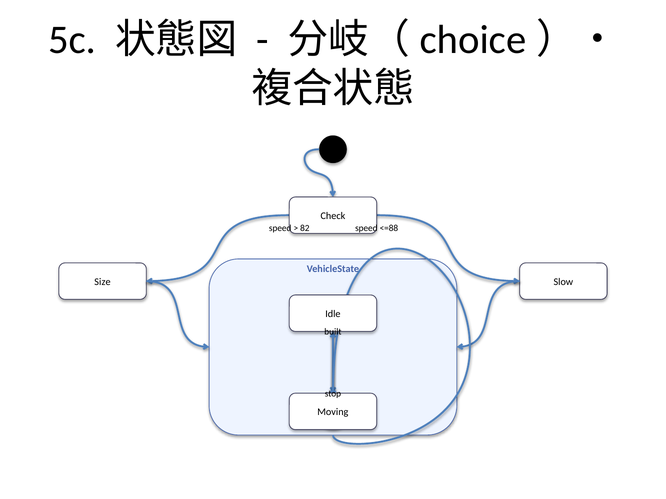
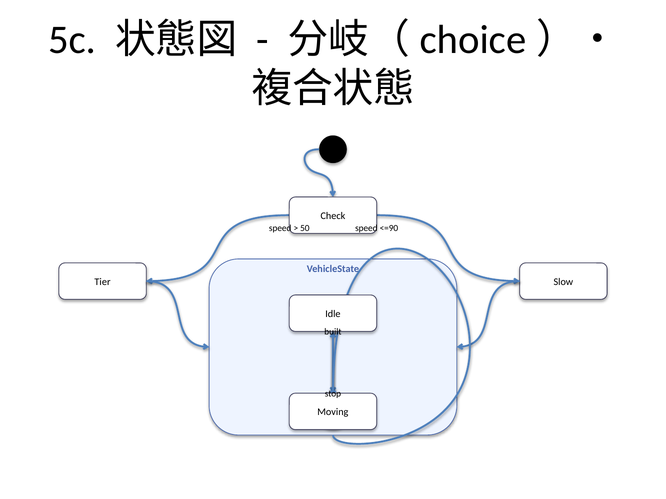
82: 82 -> 50
<=88: <=88 -> <=90
Size: Size -> Tier
